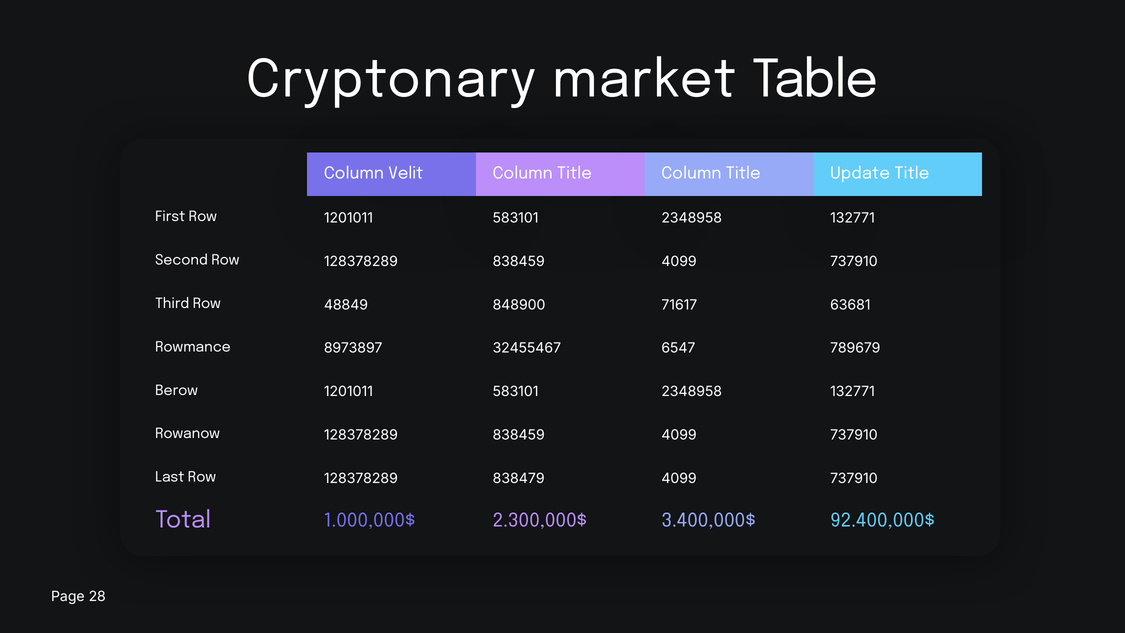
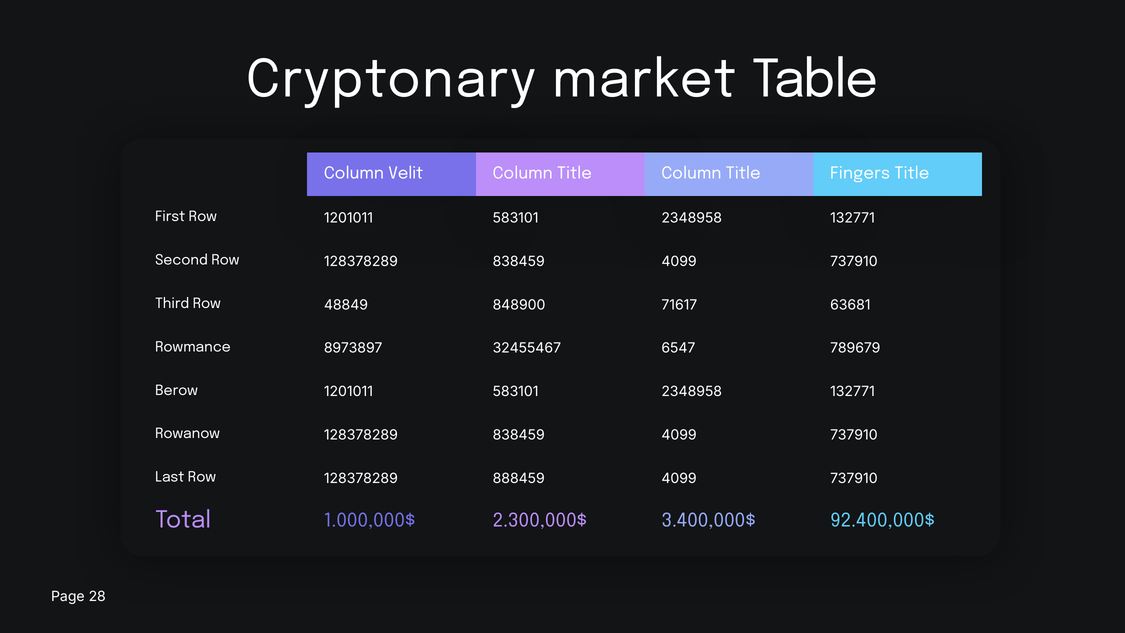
Update: Update -> Fingers
838479: 838479 -> 888459
